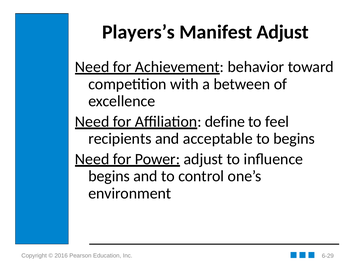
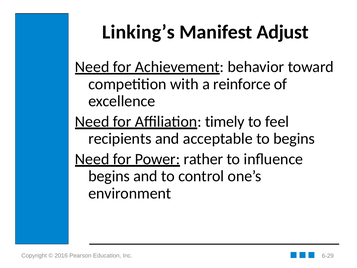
Players’s: Players’s -> Linking’s
between: between -> reinforce
define: define -> timely
adjust at (203, 159): adjust -> rather
